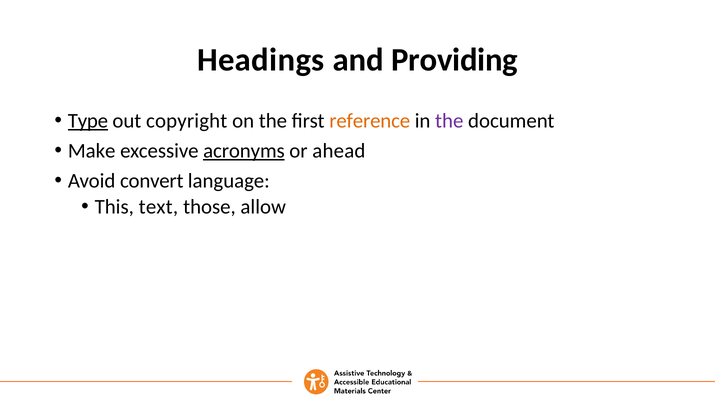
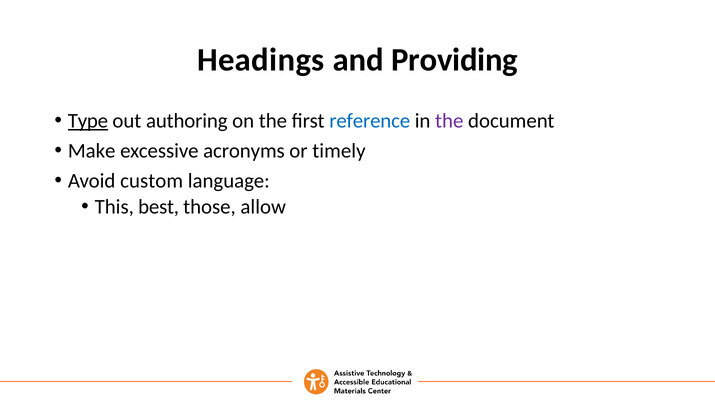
copyright: copyright -> authoring
reference colour: orange -> blue
acronyms underline: present -> none
ahead: ahead -> timely
convert: convert -> custom
text: text -> best
